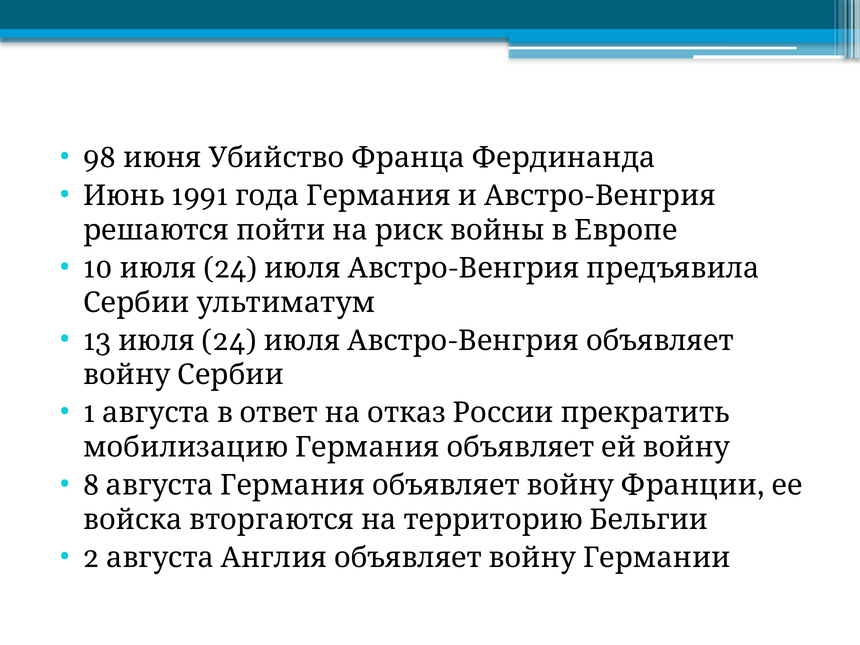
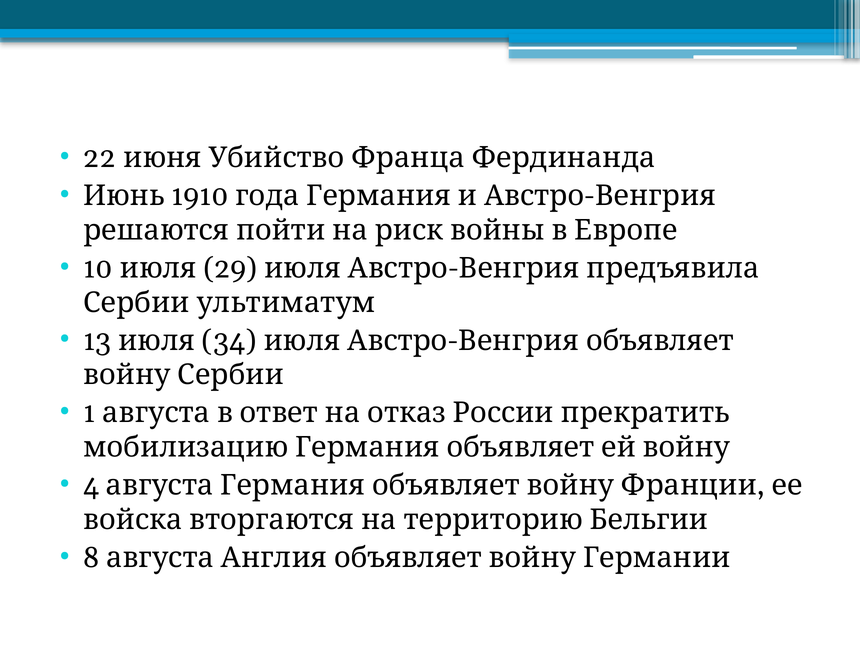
98: 98 -> 22
1991: 1991 -> 1910
10 24: 24 -> 29
13 24: 24 -> 34
8: 8 -> 4
2: 2 -> 8
